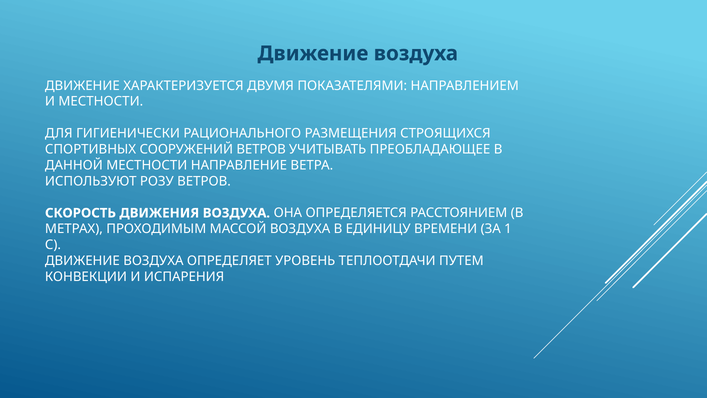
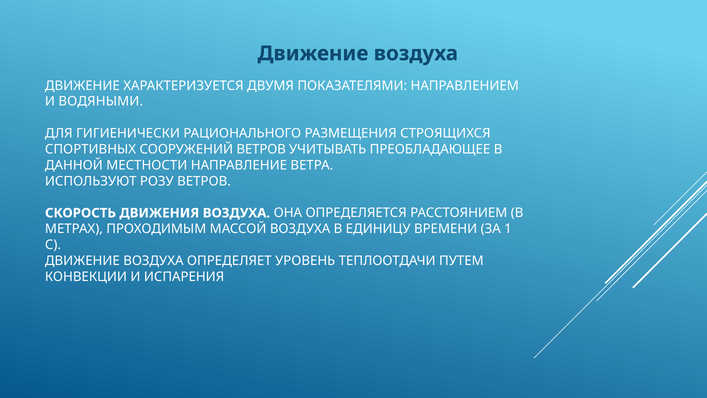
И МЕСТНОСТИ: МЕСТНОСТИ -> ВОДЯНЫМИ
